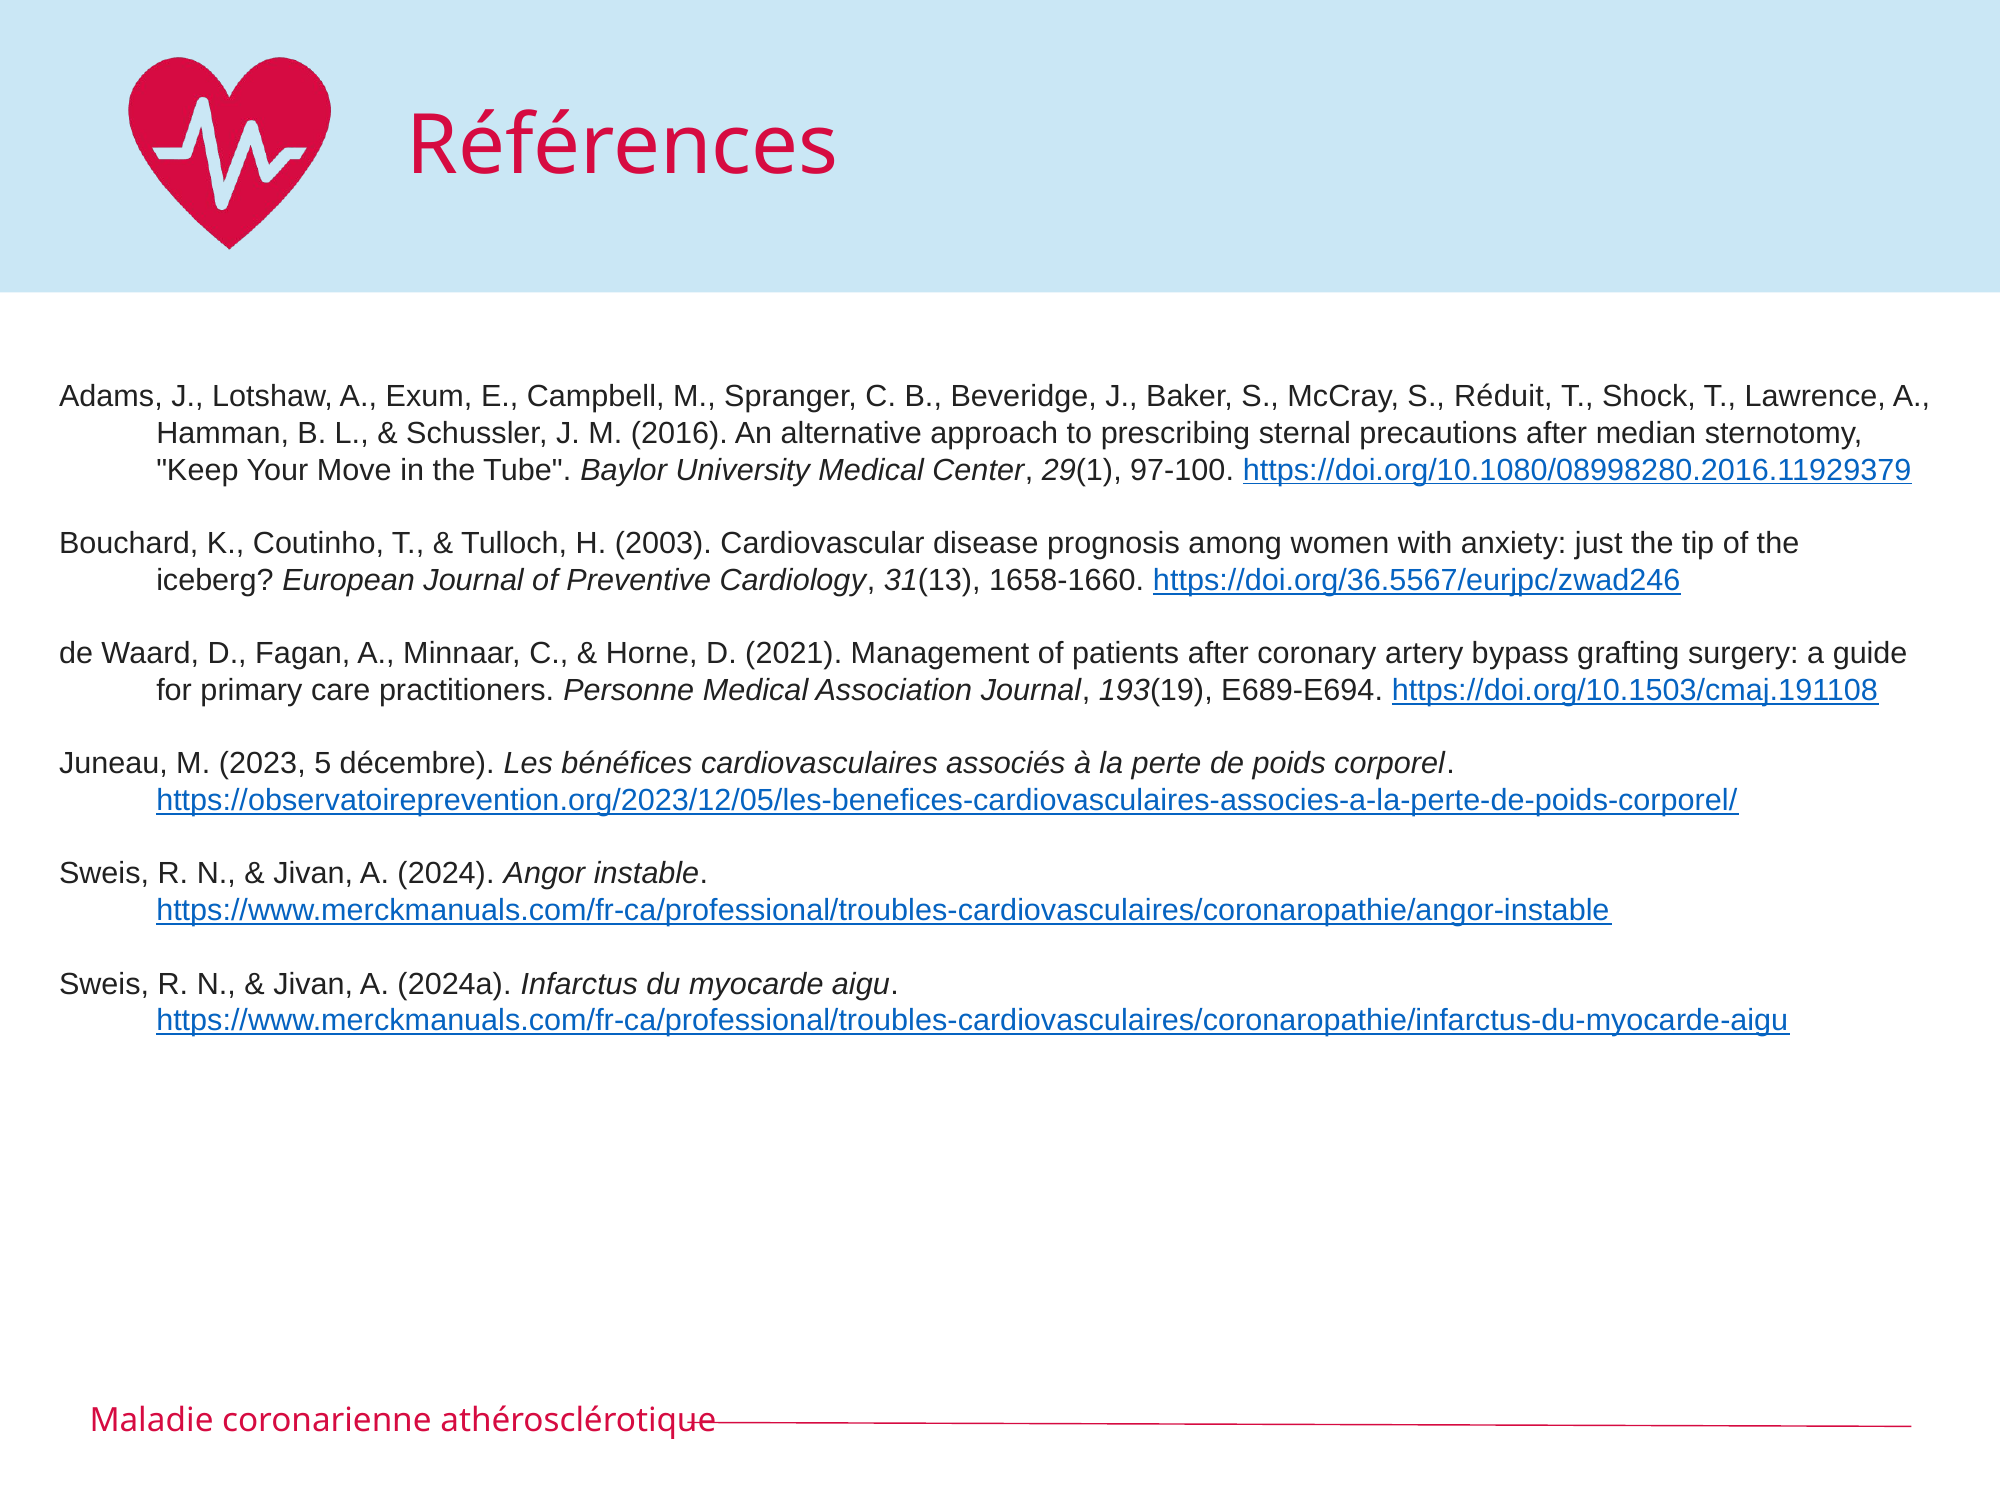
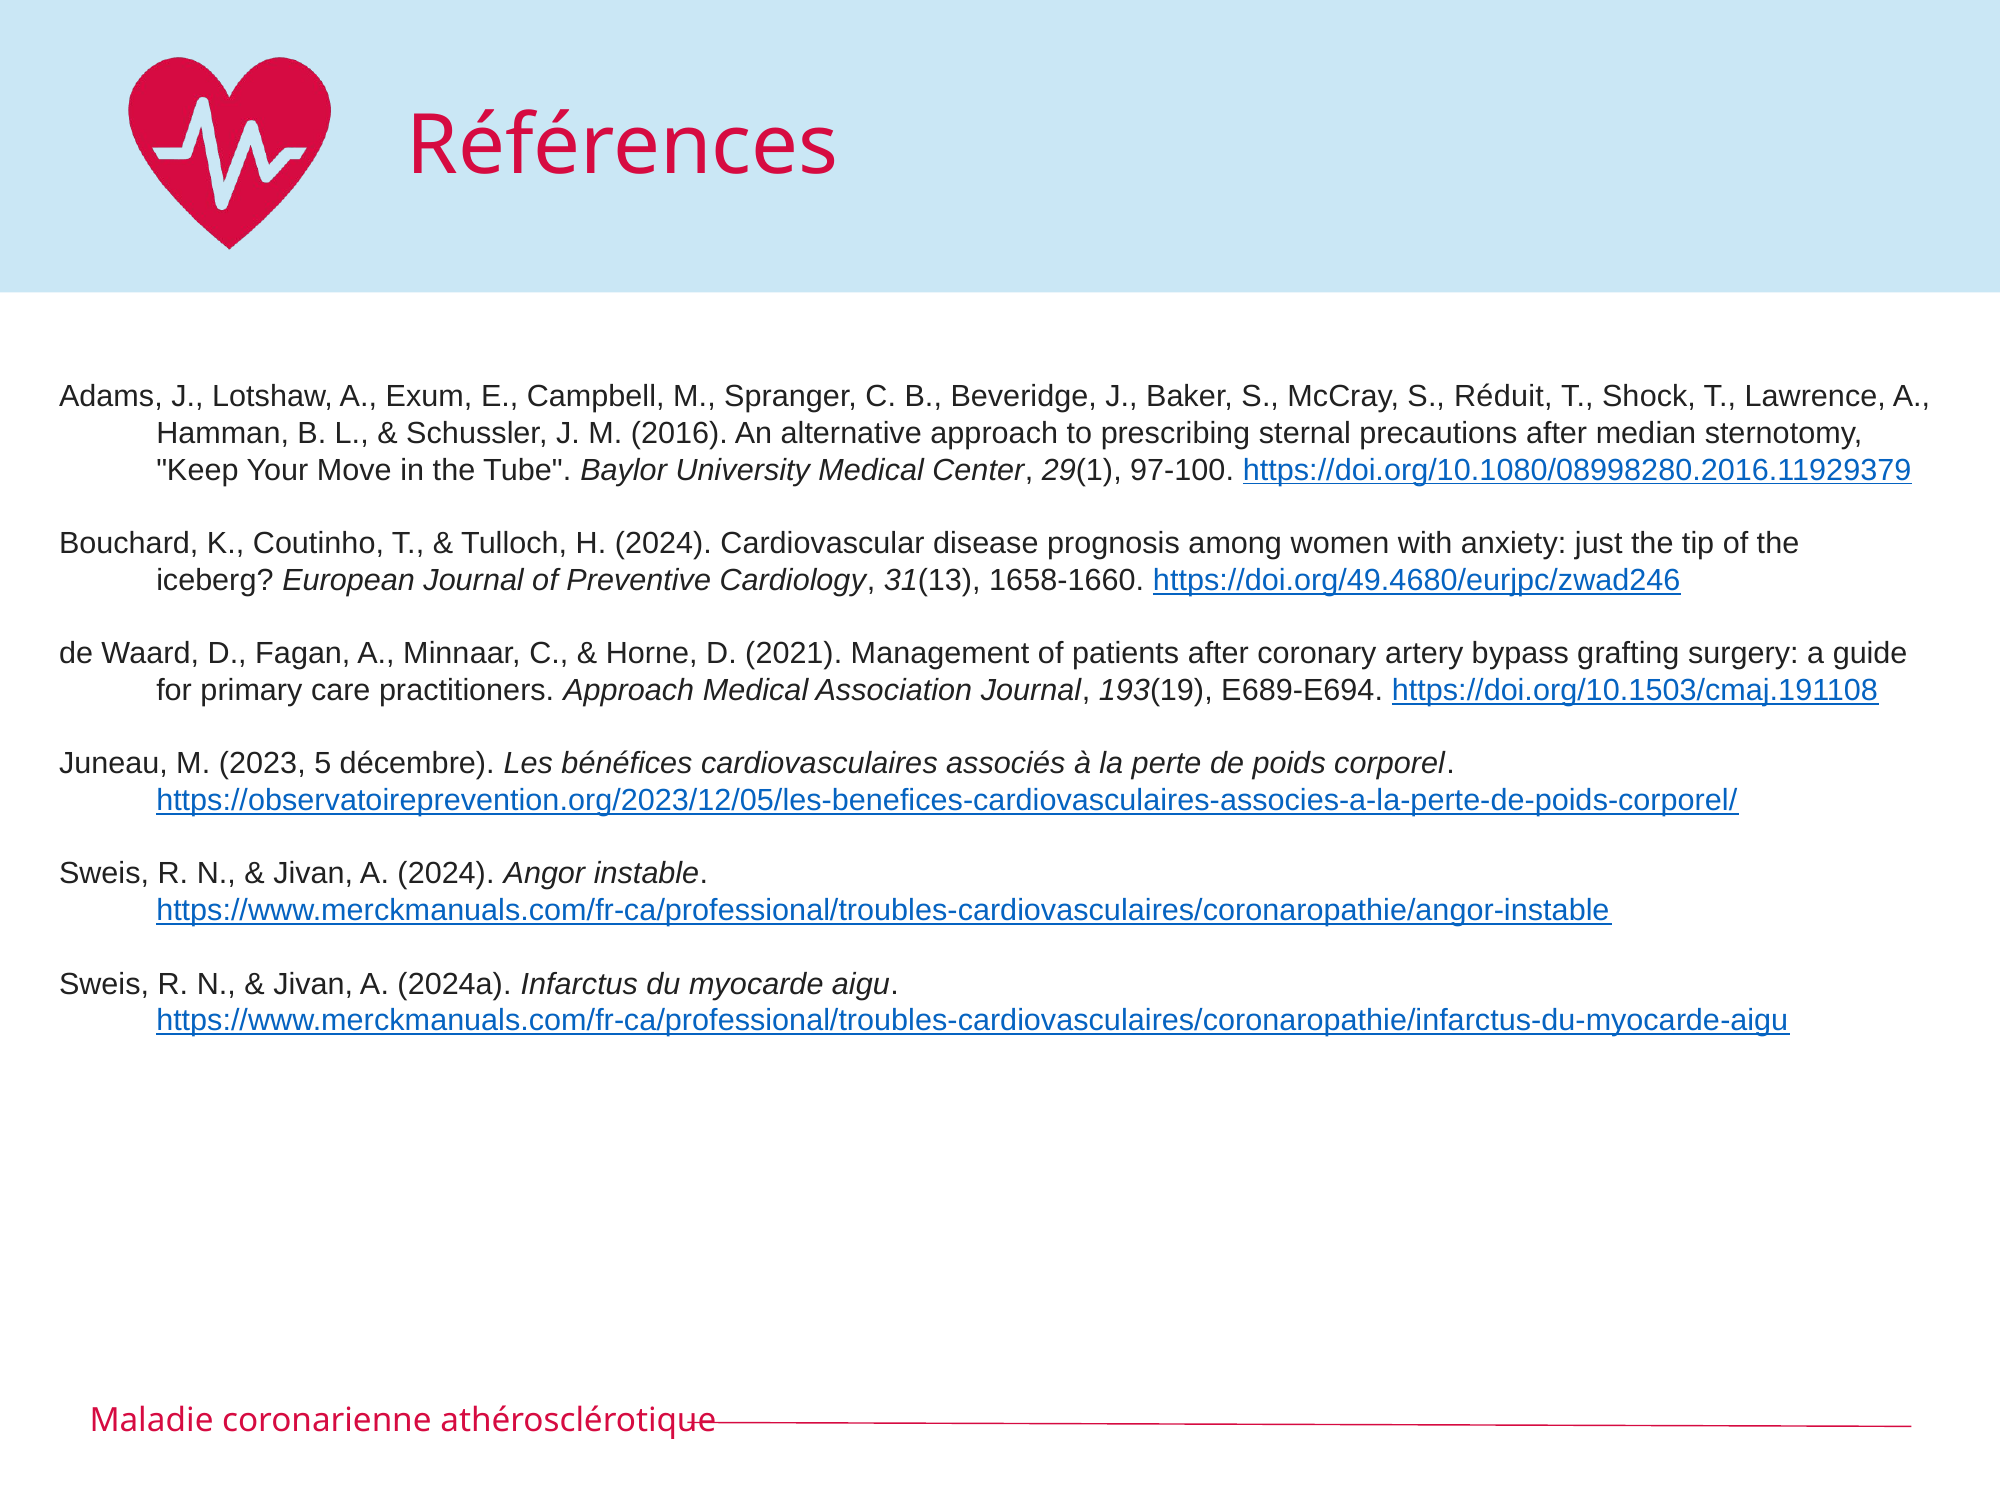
H 2003: 2003 -> 2024
https://doi.org/36.5567/eurjpc/zwad246: https://doi.org/36.5567/eurjpc/zwad246 -> https://doi.org/49.4680/eurjpc/zwad246
practitioners Personne: Personne -> Approach
